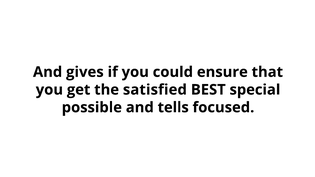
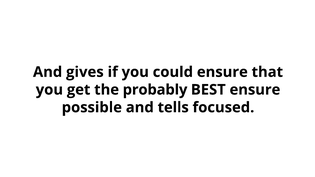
satisfied: satisfied -> probably
BEST special: special -> ensure
